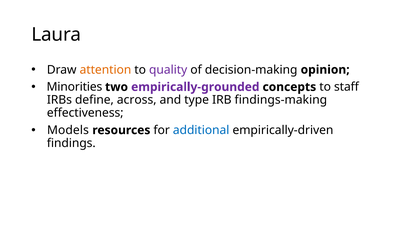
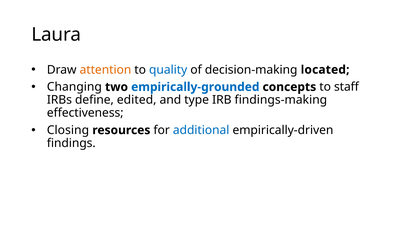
quality colour: purple -> blue
opinion: opinion -> located
Minorities: Minorities -> Changing
empirically-grounded colour: purple -> blue
across: across -> edited
Models: Models -> Closing
